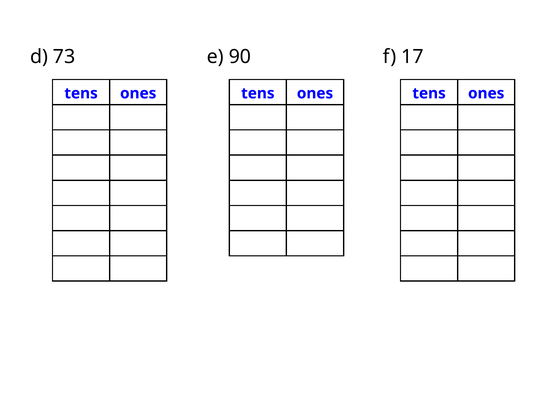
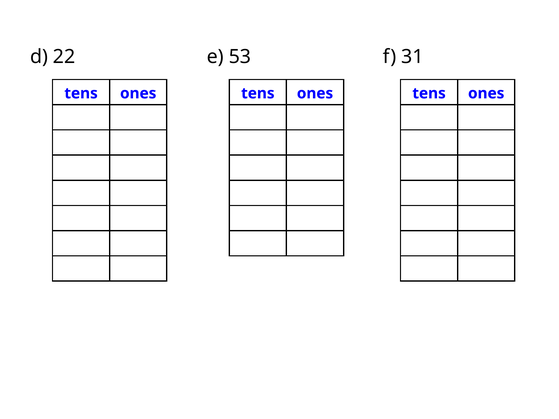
73: 73 -> 22
90: 90 -> 53
17: 17 -> 31
